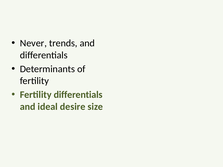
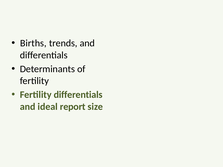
Never: Never -> Births
desire: desire -> report
